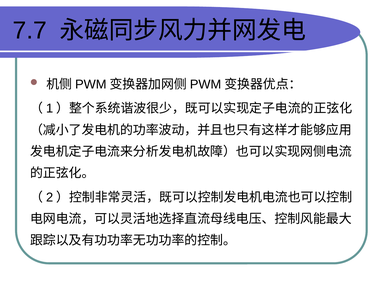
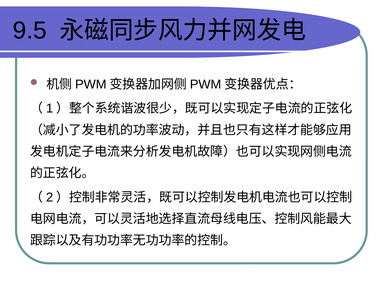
7.7: 7.7 -> 9.5
